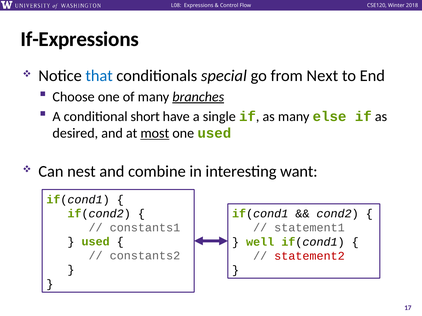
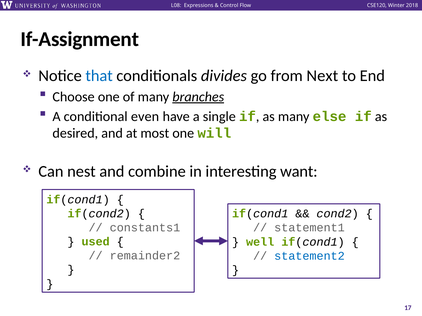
If-Expressions: If-Expressions -> If-Assignment
special: special -> divides
short: short -> even
most underline: present -> none
one used: used -> will
constants2: constants2 -> remainder2
statement2 colour: red -> blue
